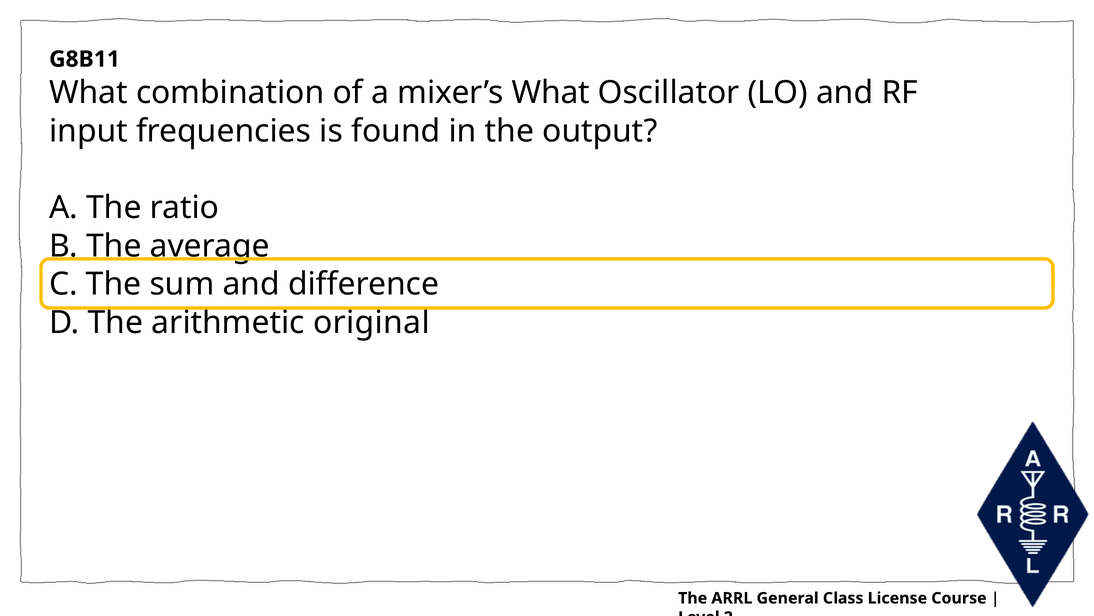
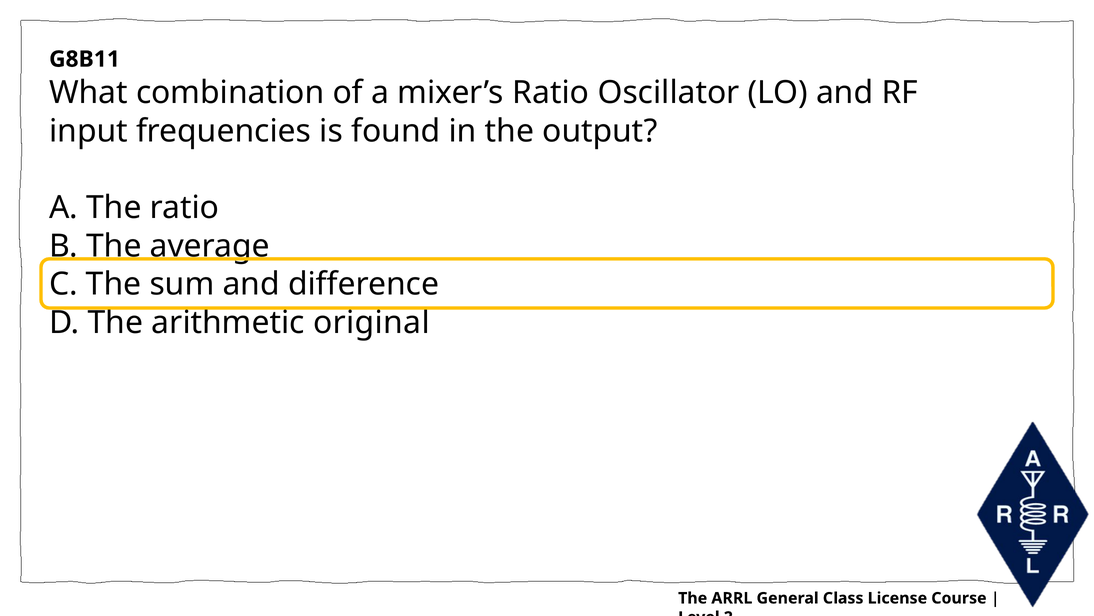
mixer’s What: What -> Ratio
